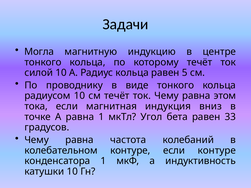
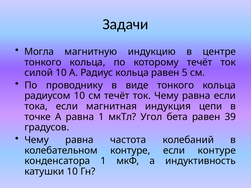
равна этом: этом -> если
вниз: вниз -> цепи
33: 33 -> 39
